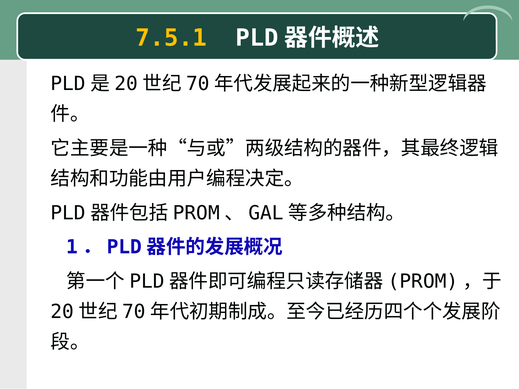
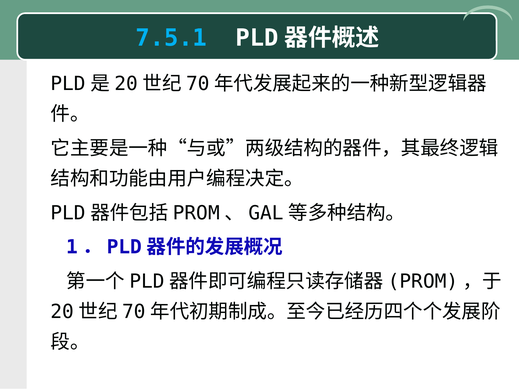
7.5.1 colour: yellow -> light blue
